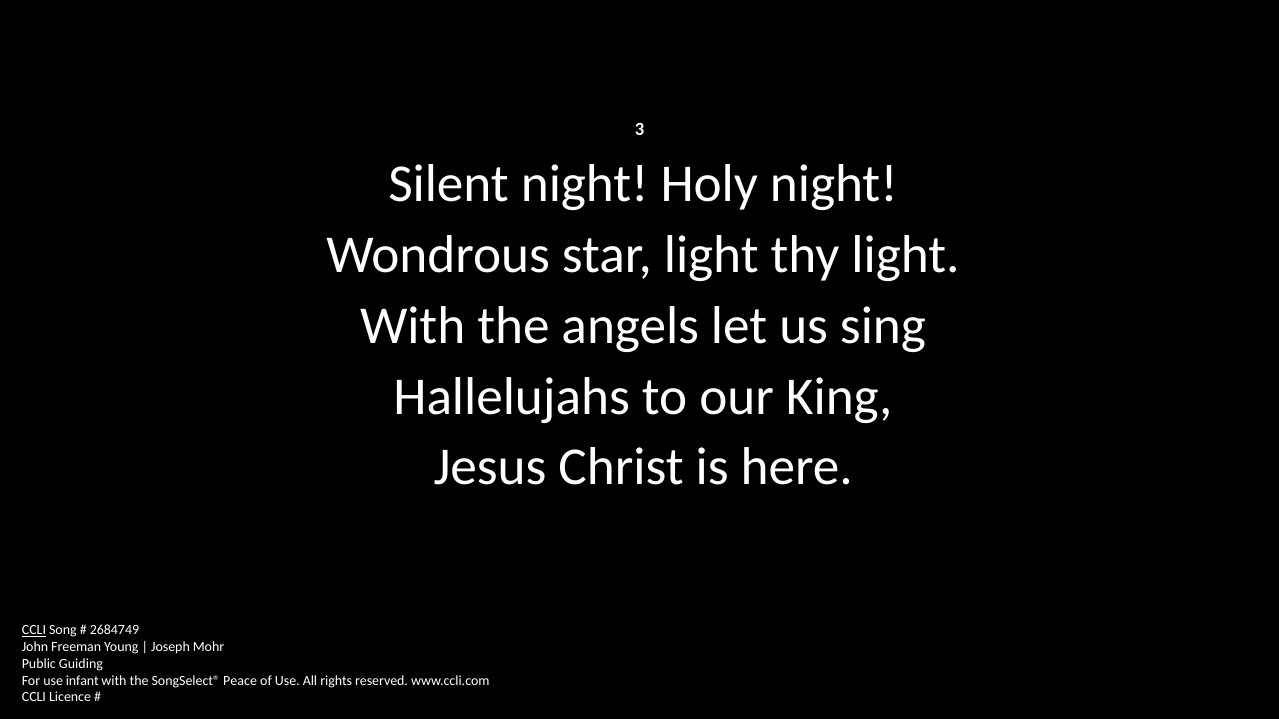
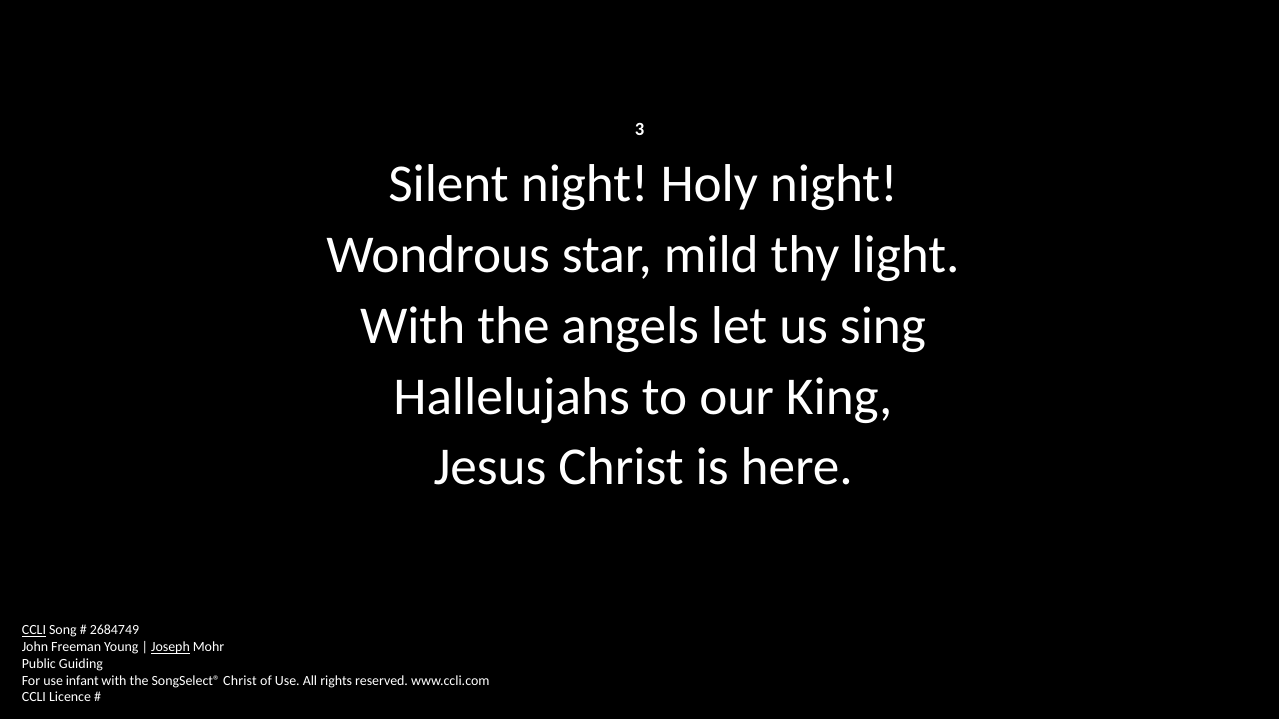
star light: light -> mild
Joseph underline: none -> present
SongSelect® Peace: Peace -> Christ
